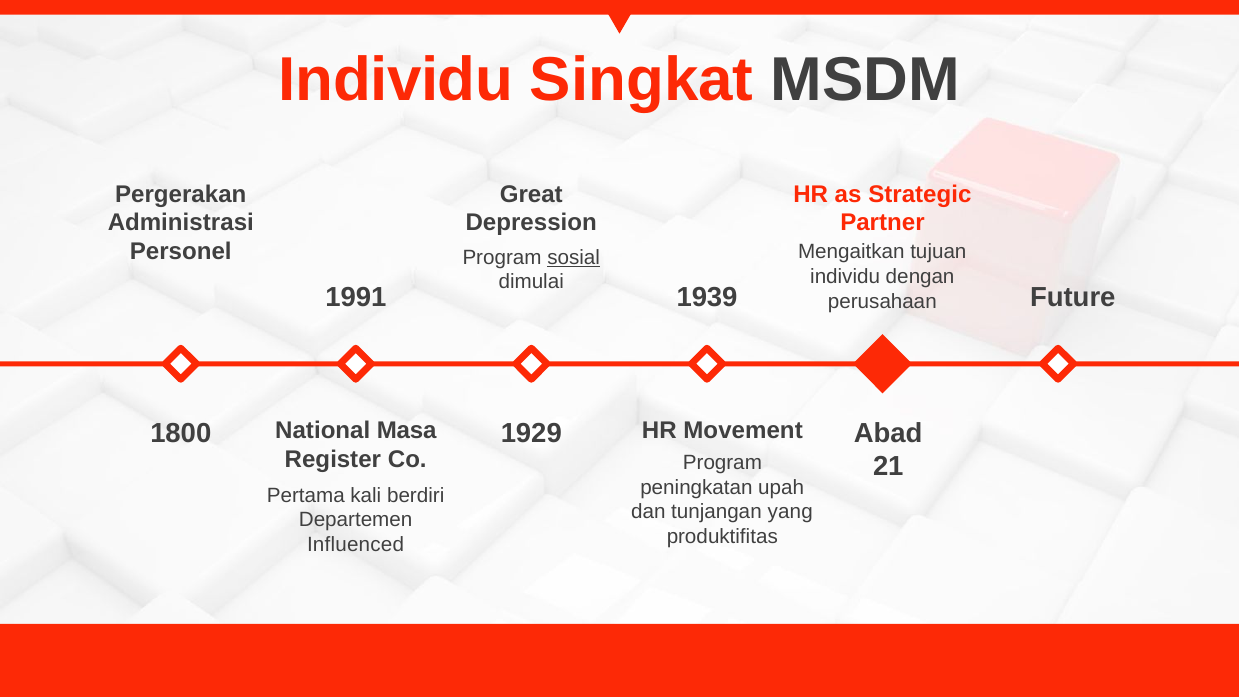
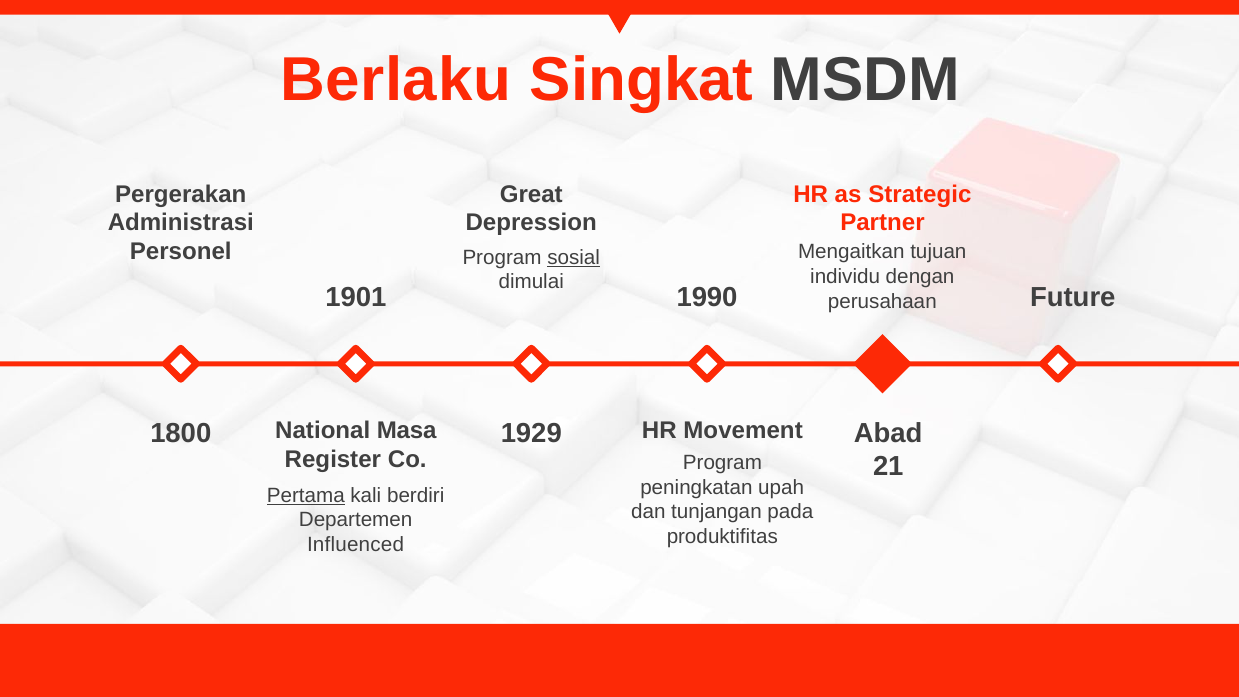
Individu at (396, 80): Individu -> Berlaku
1991: 1991 -> 1901
1939: 1939 -> 1990
Pertama underline: none -> present
yang: yang -> pada
